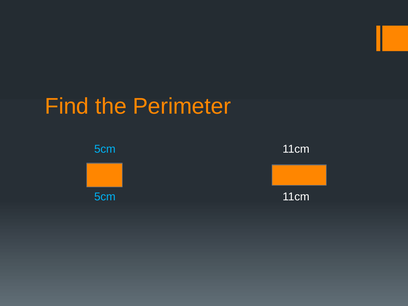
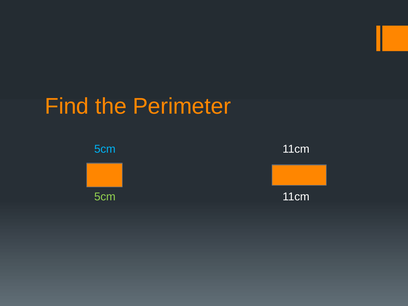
5cm at (105, 197) colour: light blue -> light green
